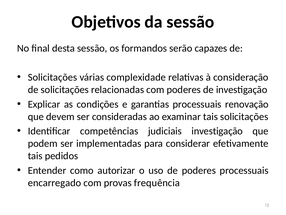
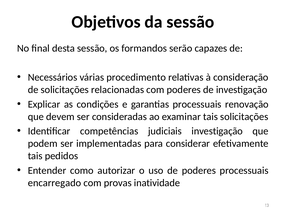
Solicitações at (53, 77): Solicitações -> Necessários
complexidade: complexidade -> procedimento
frequência: frequência -> inatividade
